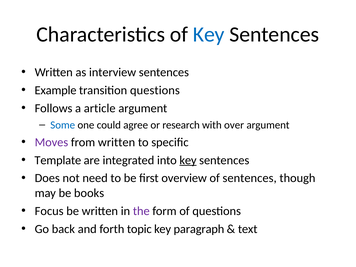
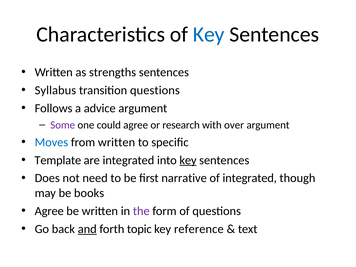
interview: interview -> strengths
Example: Example -> Syllabus
article: article -> advice
Some colour: blue -> purple
Moves colour: purple -> blue
overview: overview -> narrative
of sentences: sentences -> integrated
Focus at (49, 211): Focus -> Agree
and underline: none -> present
paragraph: paragraph -> reference
